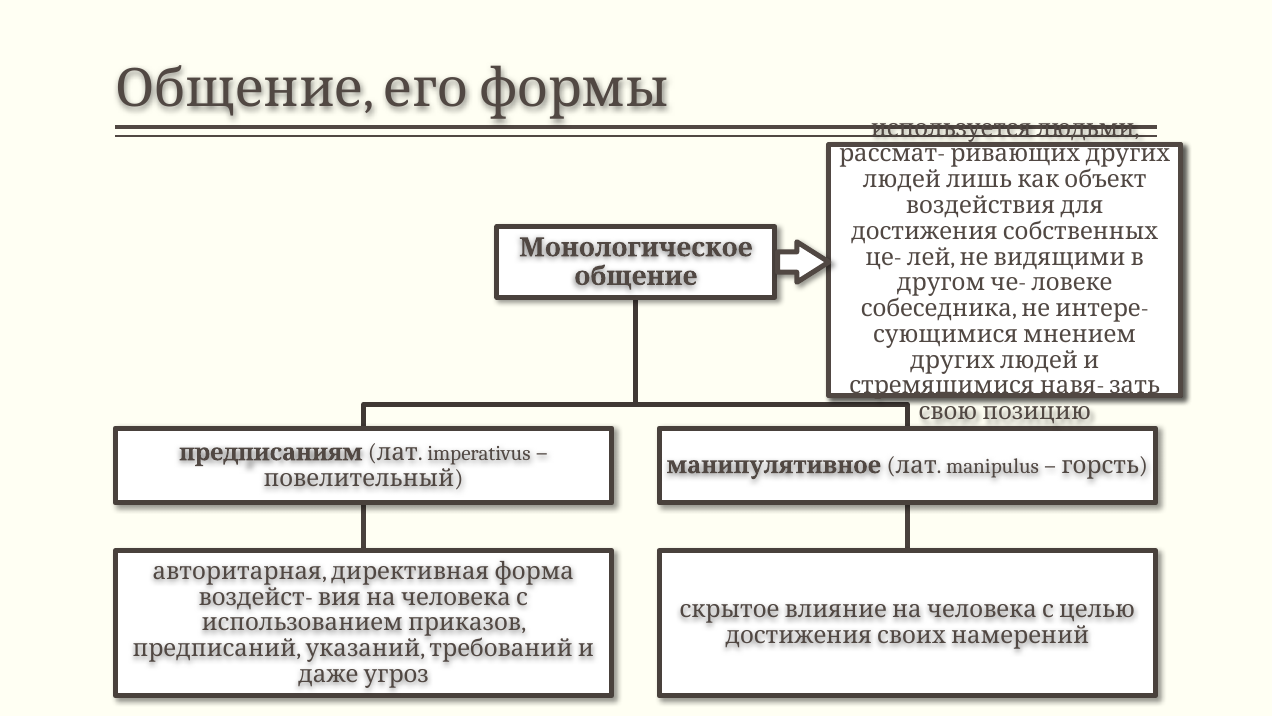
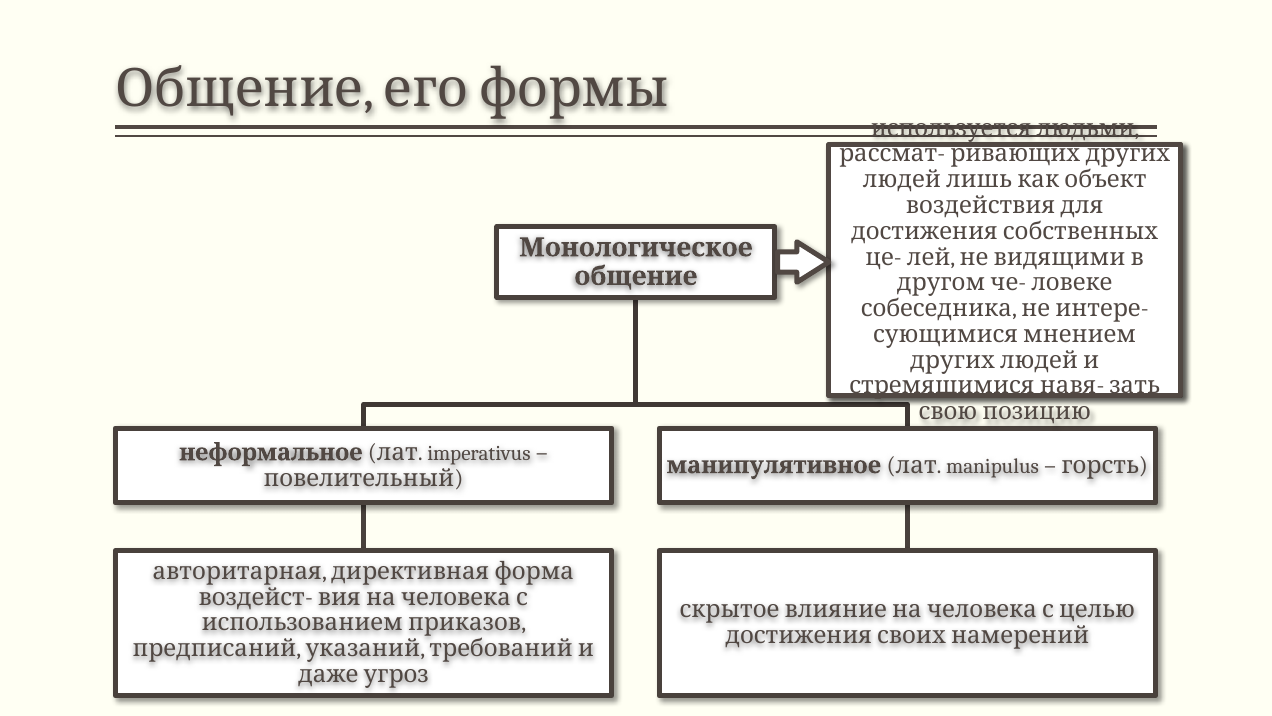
предписаниям: предписаниям -> неформальное
